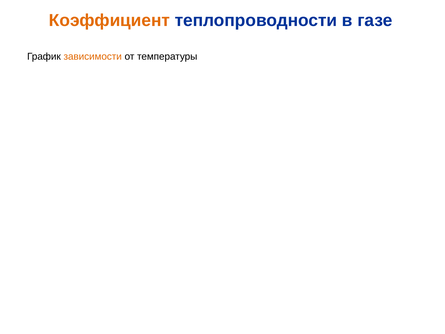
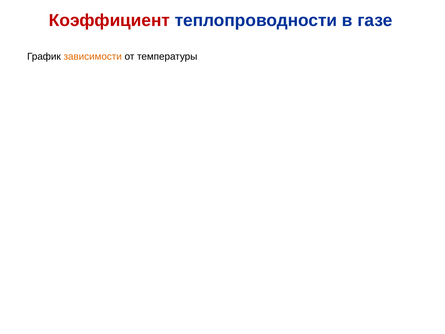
Коэффициент colour: orange -> red
